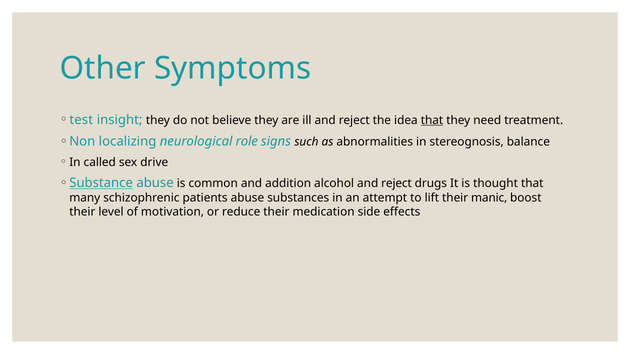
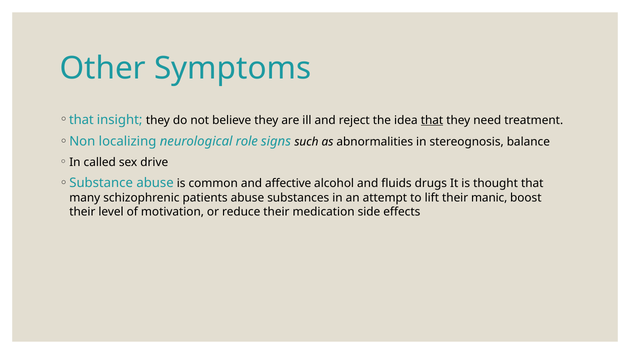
test at (81, 120): test -> that
Substance underline: present -> none
addition: addition -> affective
alcohol and reject: reject -> fluids
